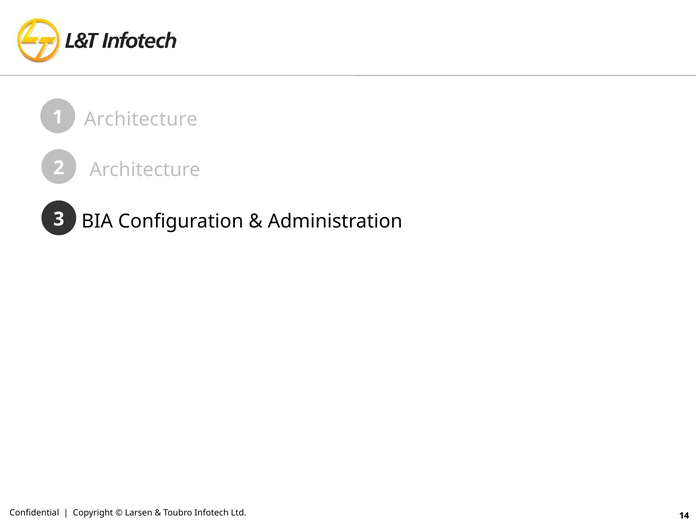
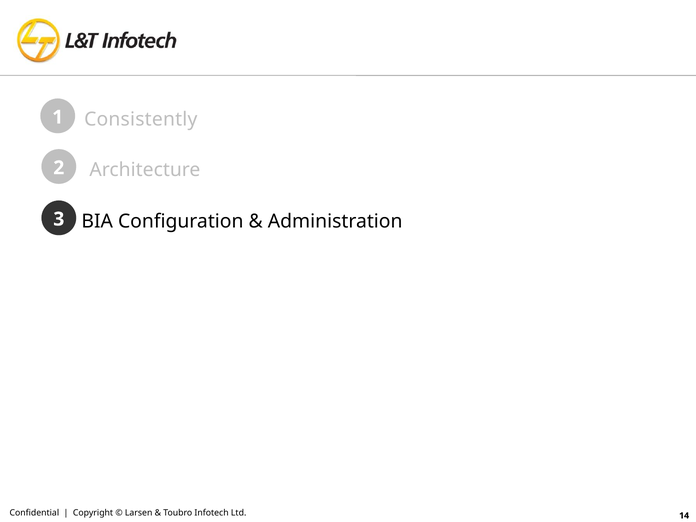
Architecture at (141, 119): Architecture -> Consistently
